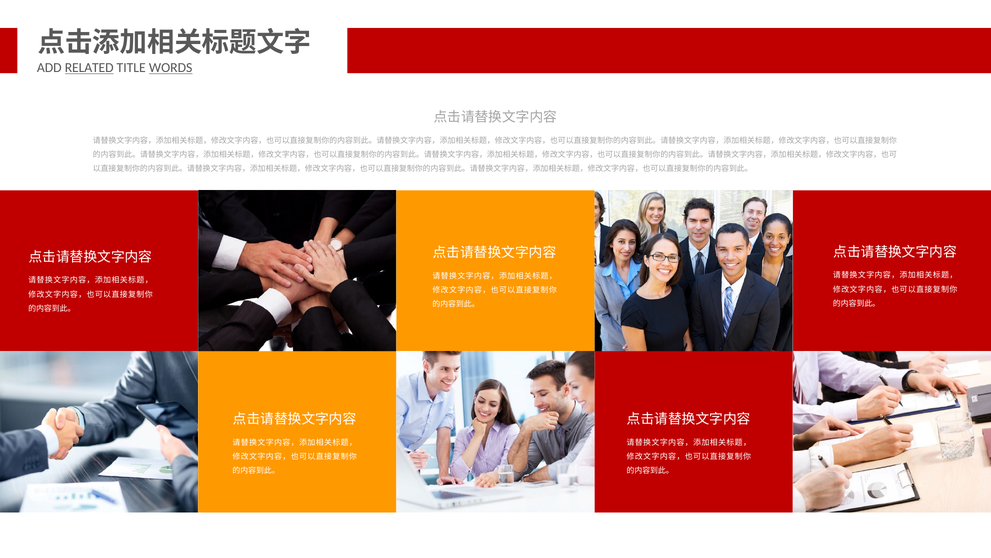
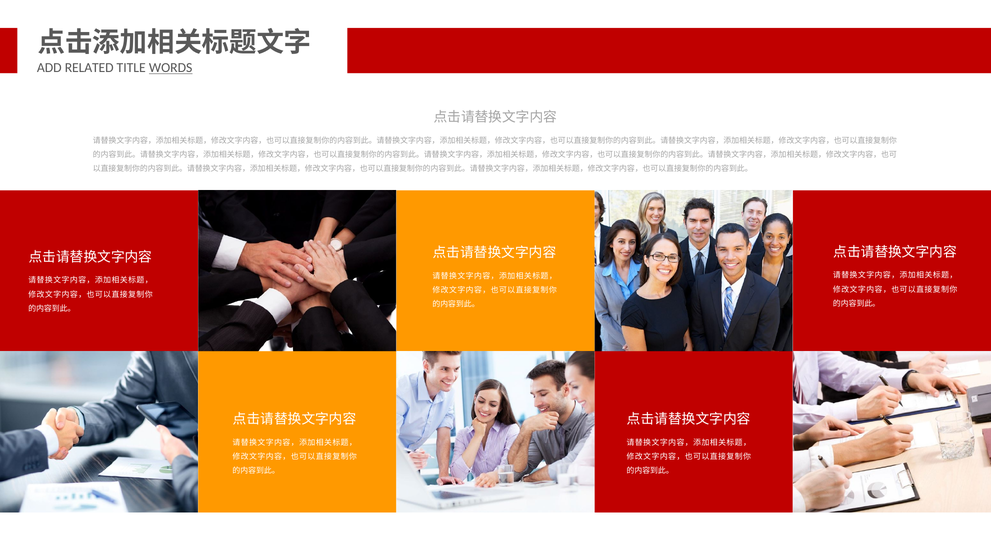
RELATED underline: present -> none
